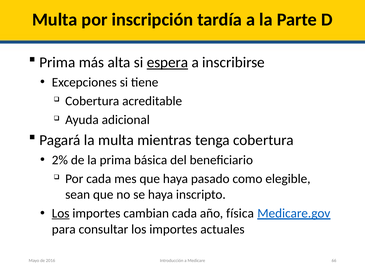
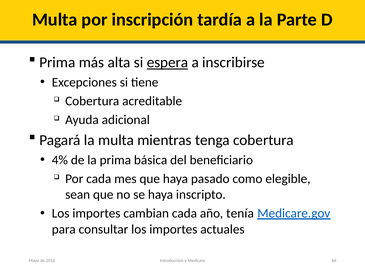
2%: 2% -> 4%
Los at (61, 214) underline: present -> none
física: física -> tenía
